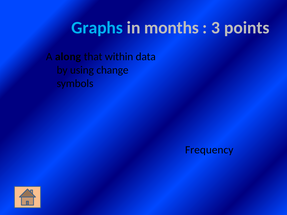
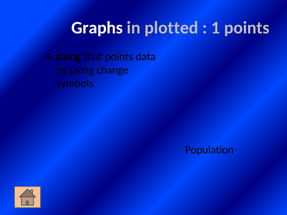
Graphs colour: light blue -> white
months: months -> plotted
3: 3 -> 1
that within: within -> points
Frequency: Frequency -> Population
